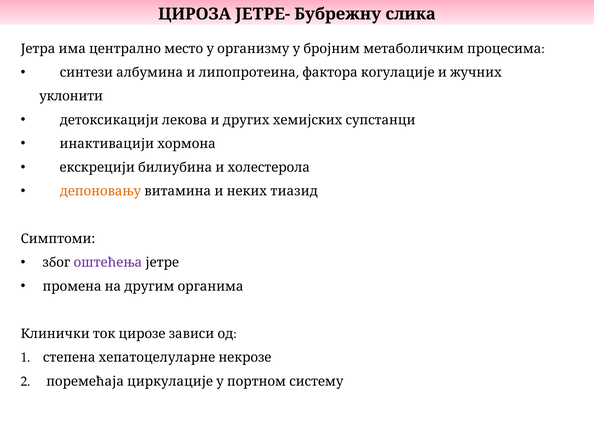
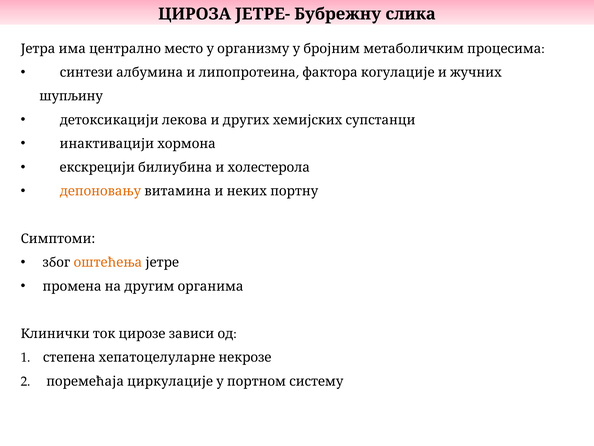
уклонити: уклонити -> шупљину
тиазид: тиазид -> портну
оштећења colour: purple -> orange
